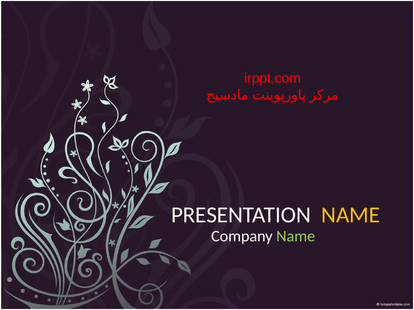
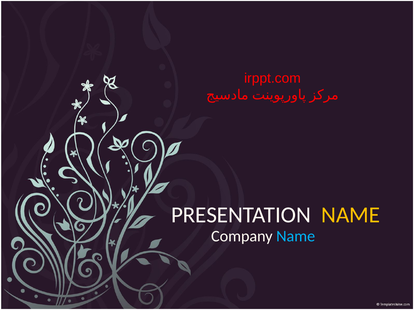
Name at (296, 237) colour: light green -> light blue
